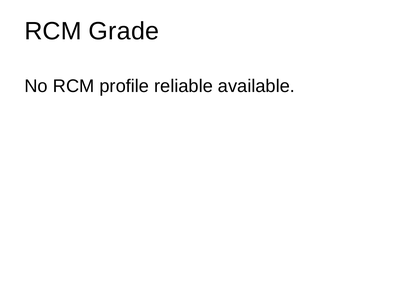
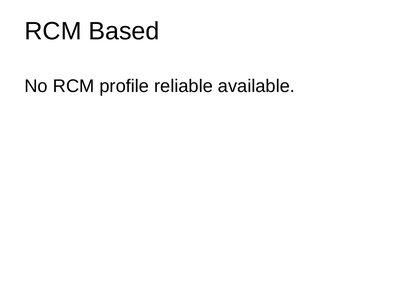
Grade: Grade -> Based
